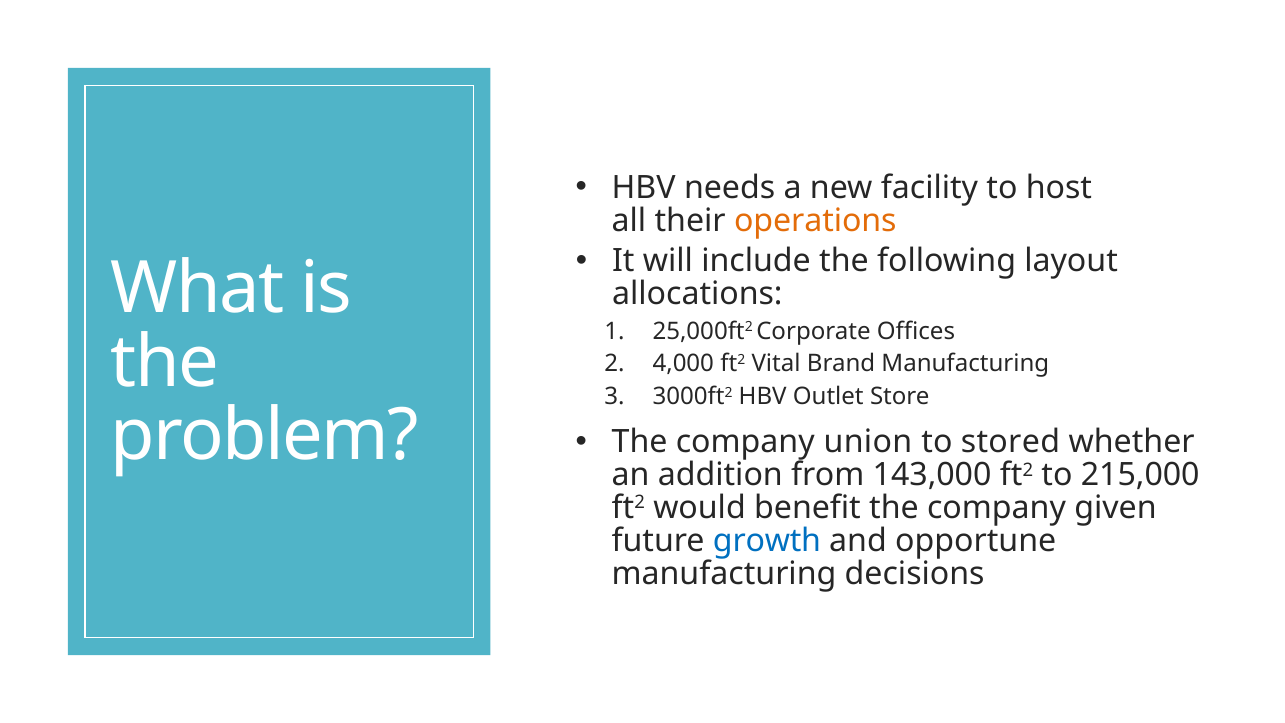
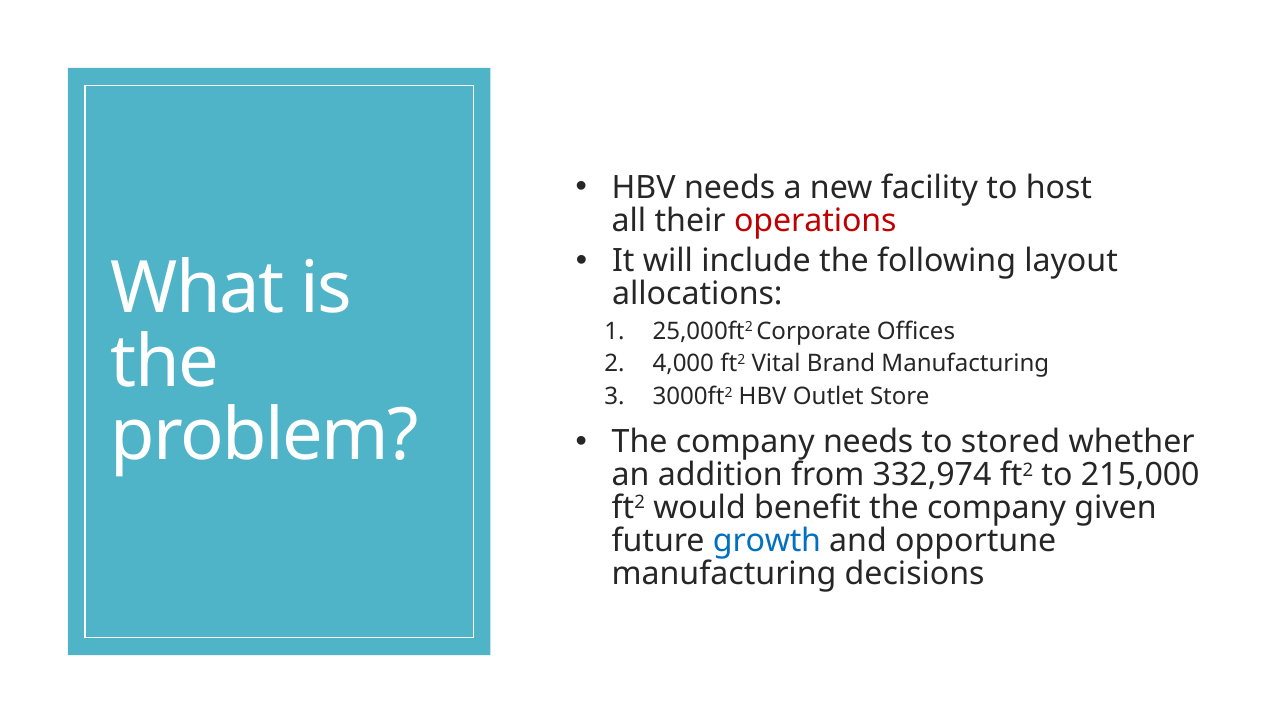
operations colour: orange -> red
company union: union -> needs
143,000: 143,000 -> 332,974
